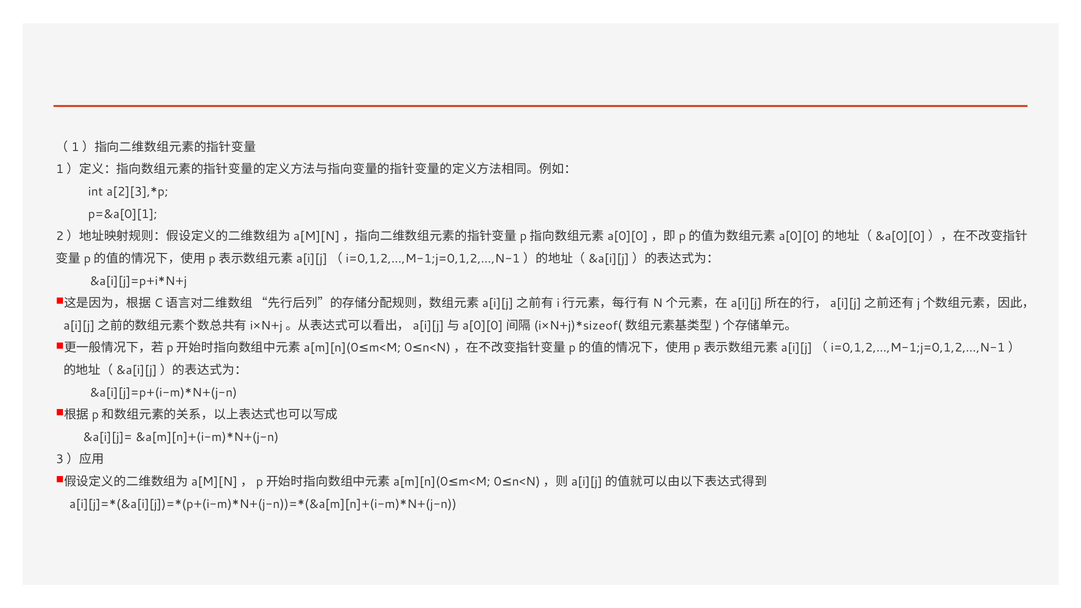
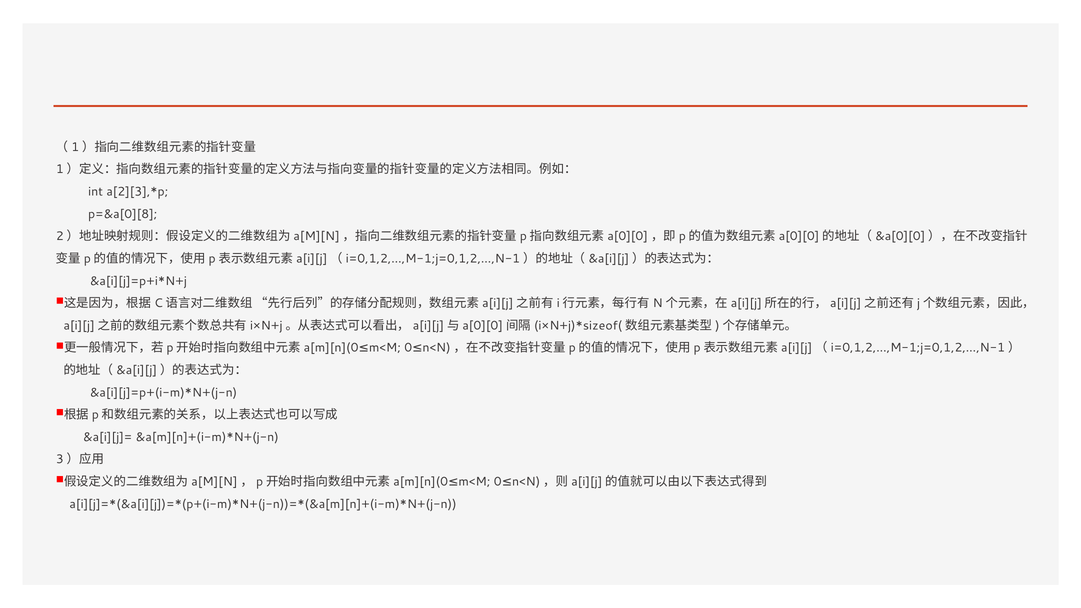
p=&a[0][1: p=&a[0][1 -> p=&a[0][8
